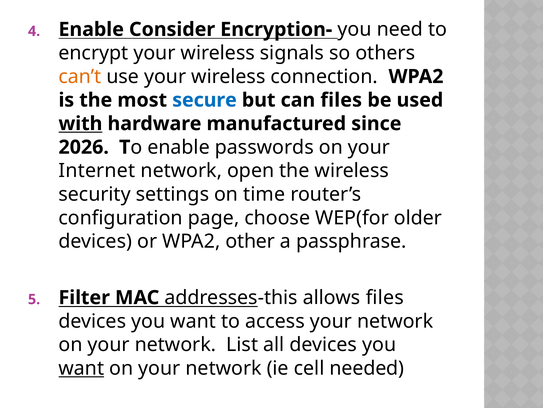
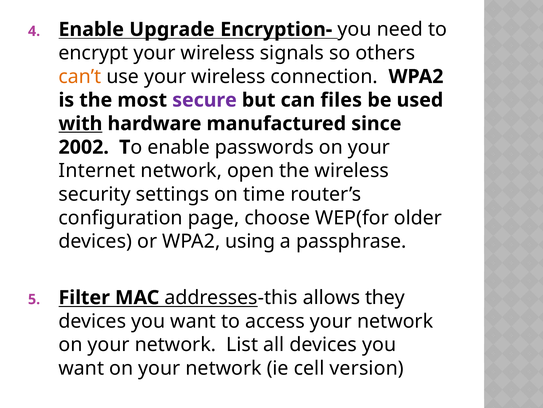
Consider: Consider -> Upgrade
secure colour: blue -> purple
2026: 2026 -> 2002
other: other -> using
allows files: files -> they
want at (81, 368) underline: present -> none
needed: needed -> version
